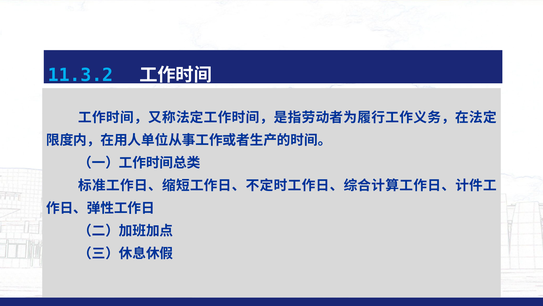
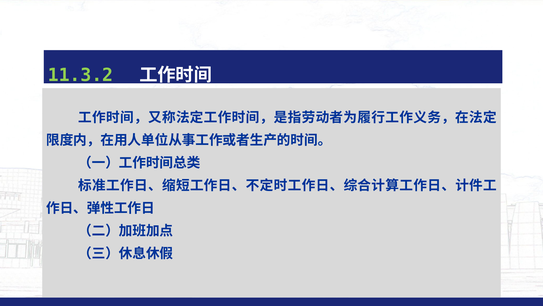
11.3.2 colour: light blue -> light green
